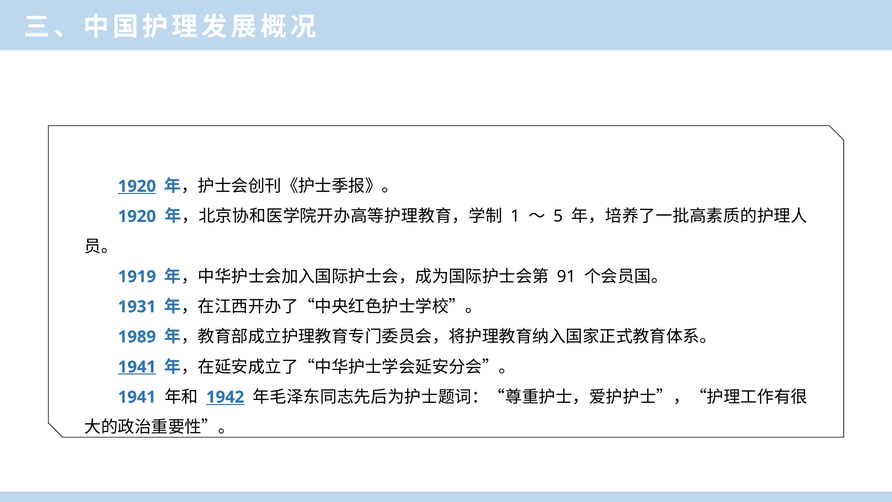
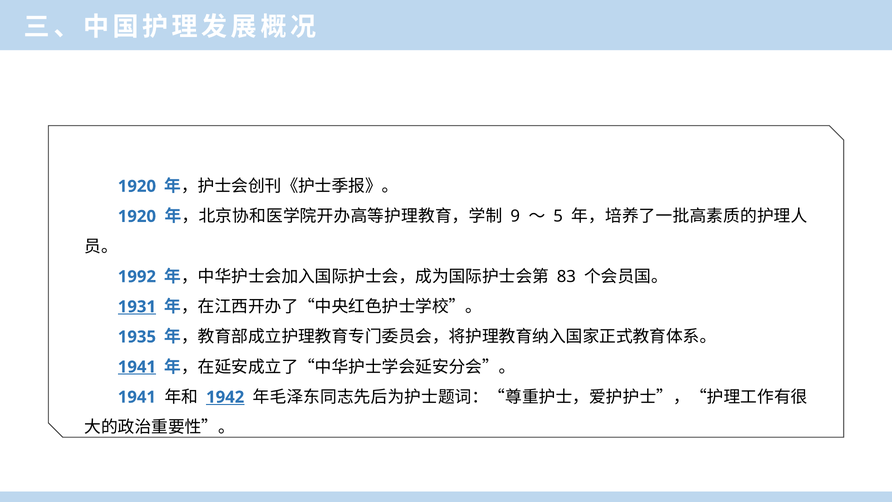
1920 at (137, 186) underline: present -> none
1: 1 -> 9
1919: 1919 -> 1992
91: 91 -> 83
1931 underline: none -> present
1989: 1989 -> 1935
